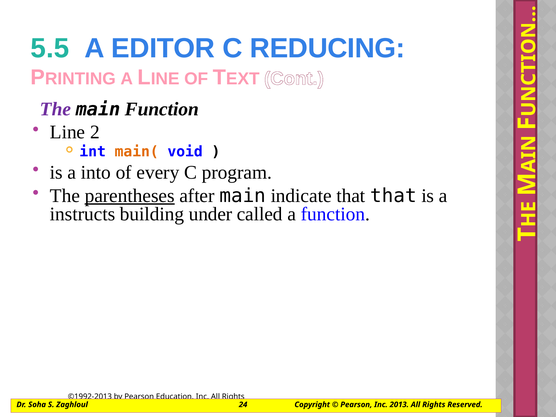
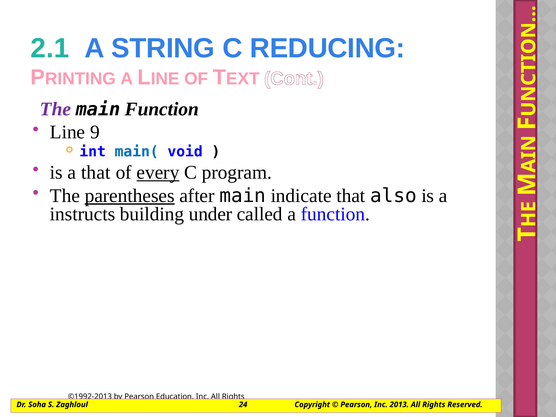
5.5: 5.5 -> 2.1
EDITOR: EDITOR -> STRING
2: 2 -> 9
main( colour: orange -> blue
a into: into -> that
every underline: none -> present
that that: that -> also
